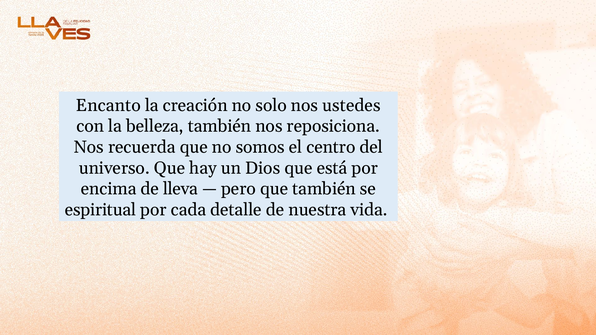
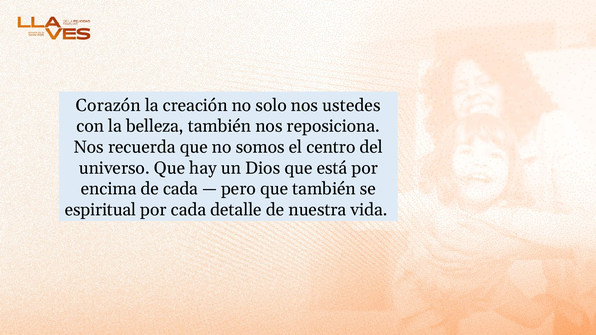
Encanto: Encanto -> Corazón
de lleva: lleva -> cada
